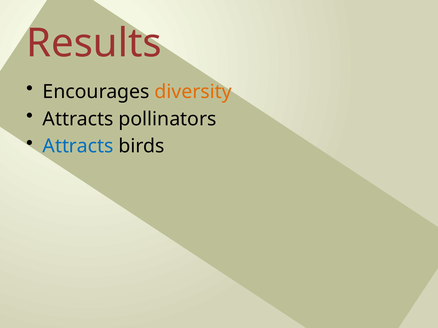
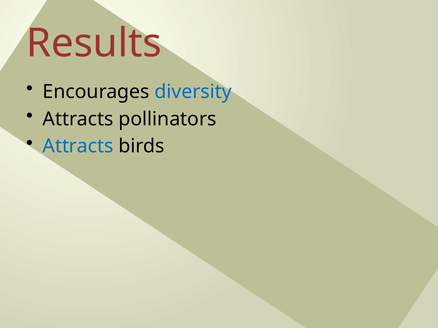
diversity colour: orange -> blue
